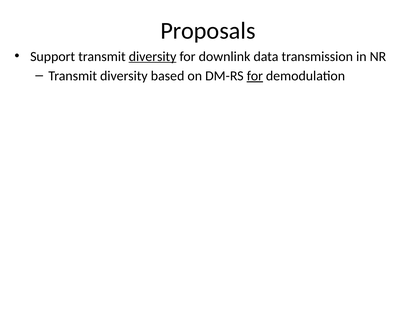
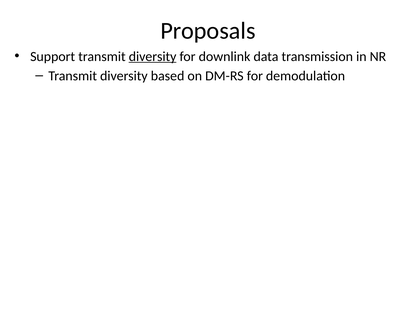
for at (255, 76) underline: present -> none
